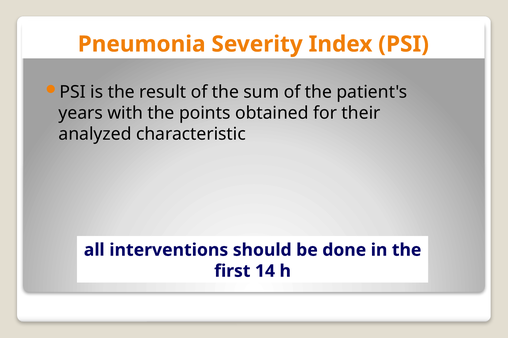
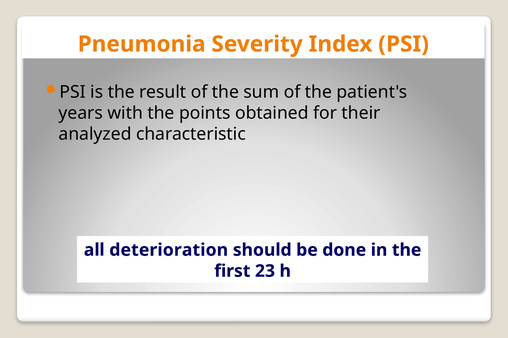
interventions: interventions -> deterioration
14: 14 -> 23
